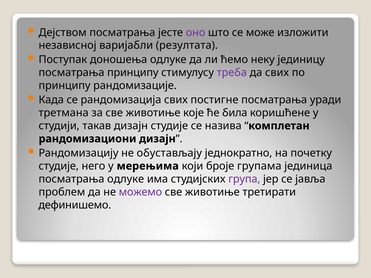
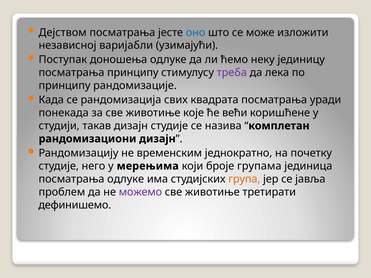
оно colour: purple -> blue
резултата: резултата -> узимајући
да свих: свих -> лека
постигне: постигне -> квадрата
третмана: третмана -> понекада
била: била -> већи
обустављају: обустављају -> временским
група colour: purple -> orange
